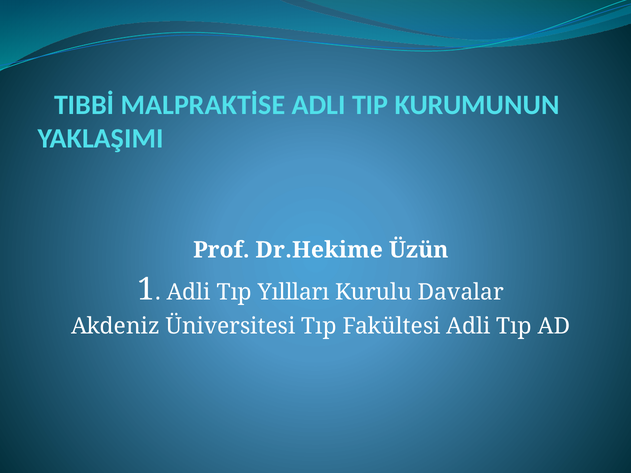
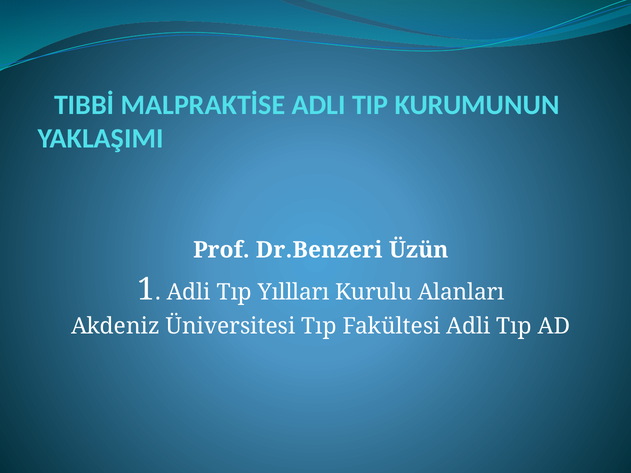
Dr.Hekime: Dr.Hekime -> Dr.Benzeri
Davalar: Davalar -> Alanları
